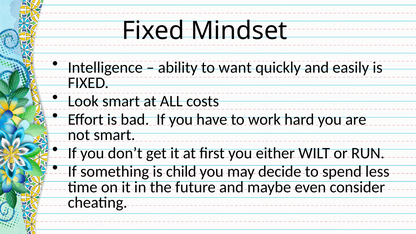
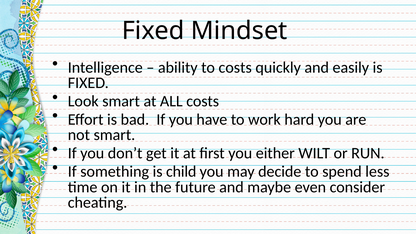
to want: want -> costs
